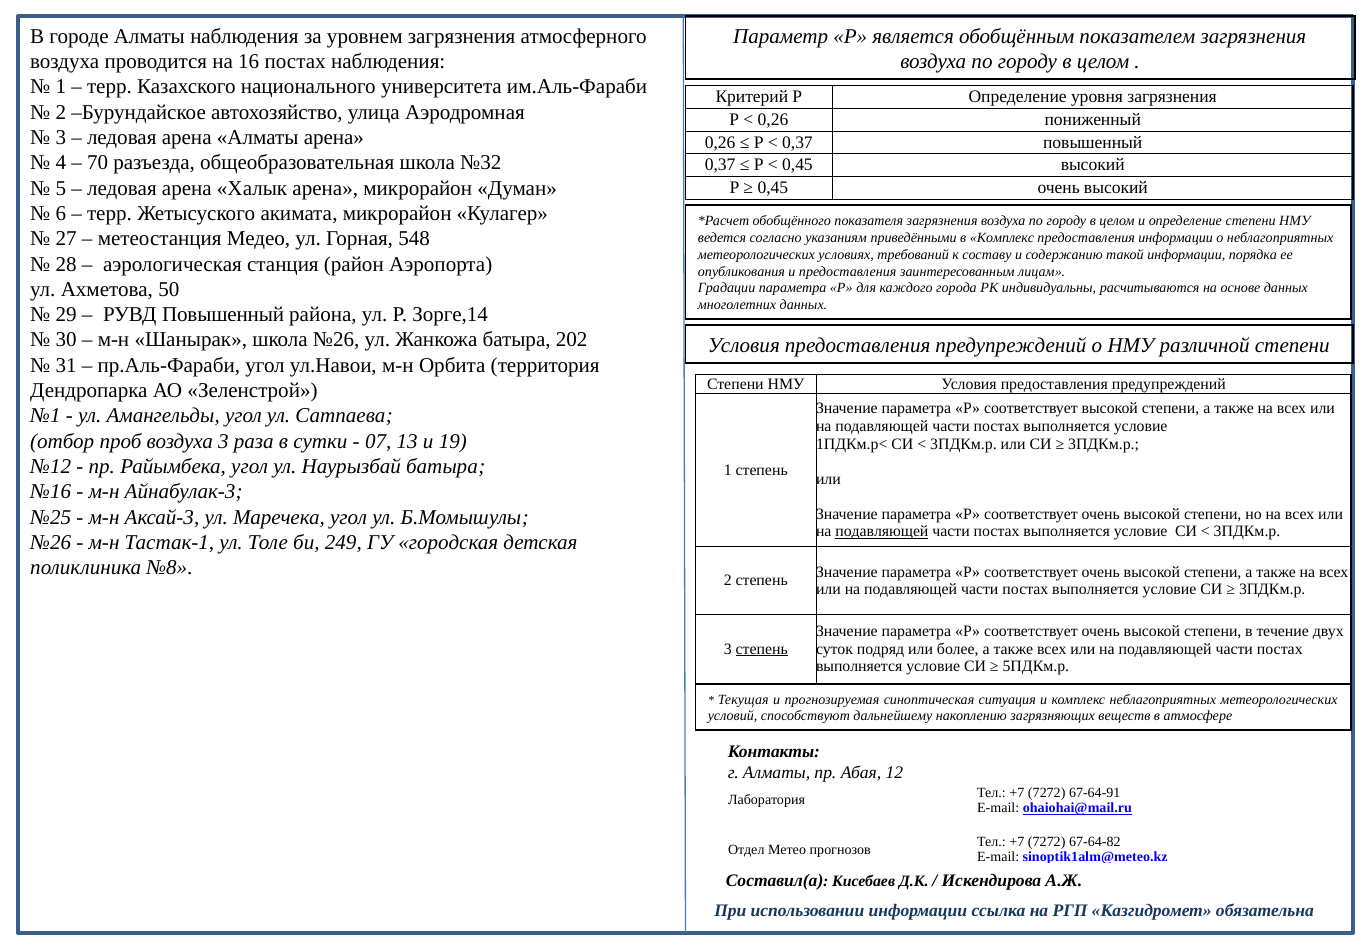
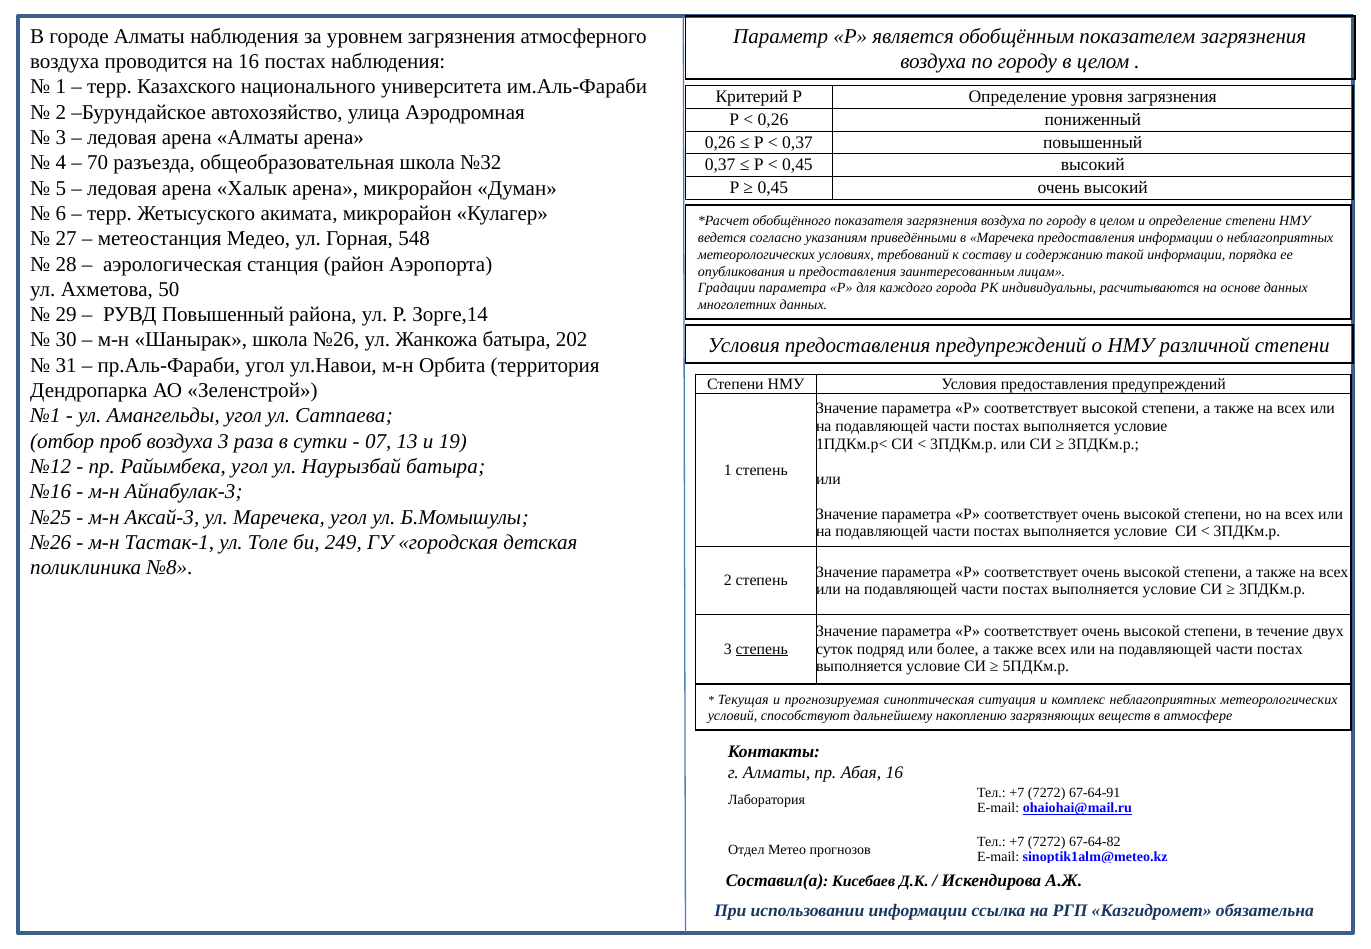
в Комплекс: Комплекс -> Маречека
подавляющей at (882, 532) underline: present -> none
Абая 12: 12 -> 16
